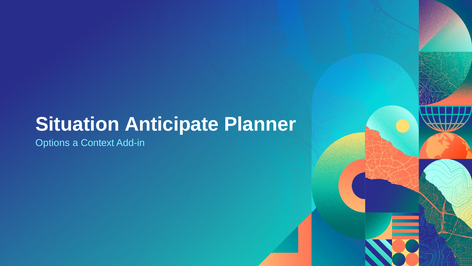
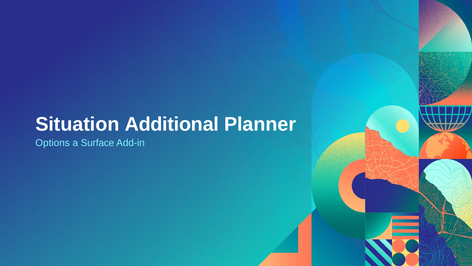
Anticipate: Anticipate -> Additional
Context: Context -> Surface
